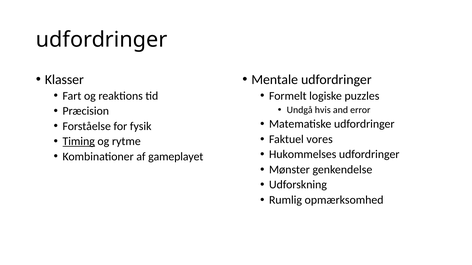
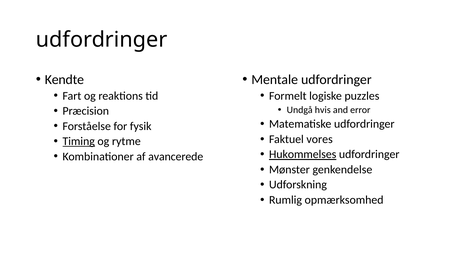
Klasser: Klasser -> Kendte
Hukommelses underline: none -> present
gameplayet: gameplayet -> avancerede
